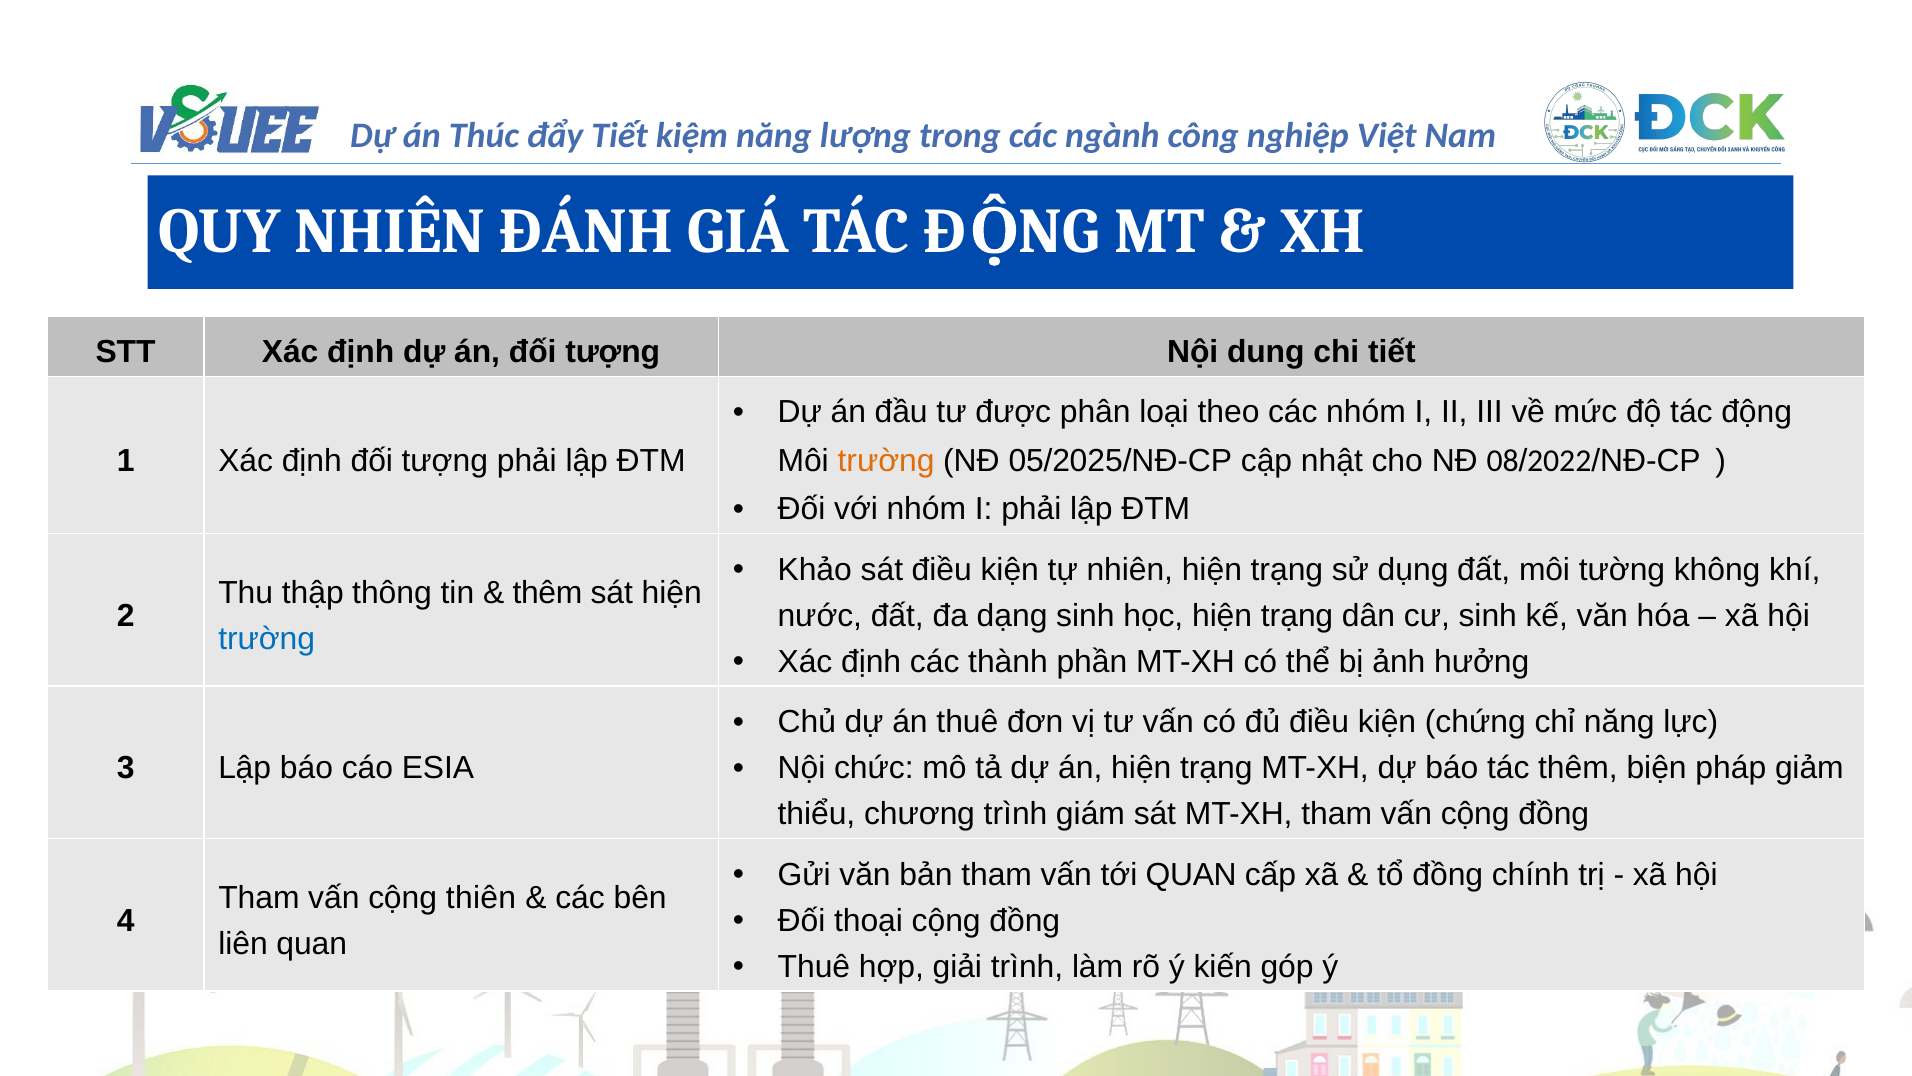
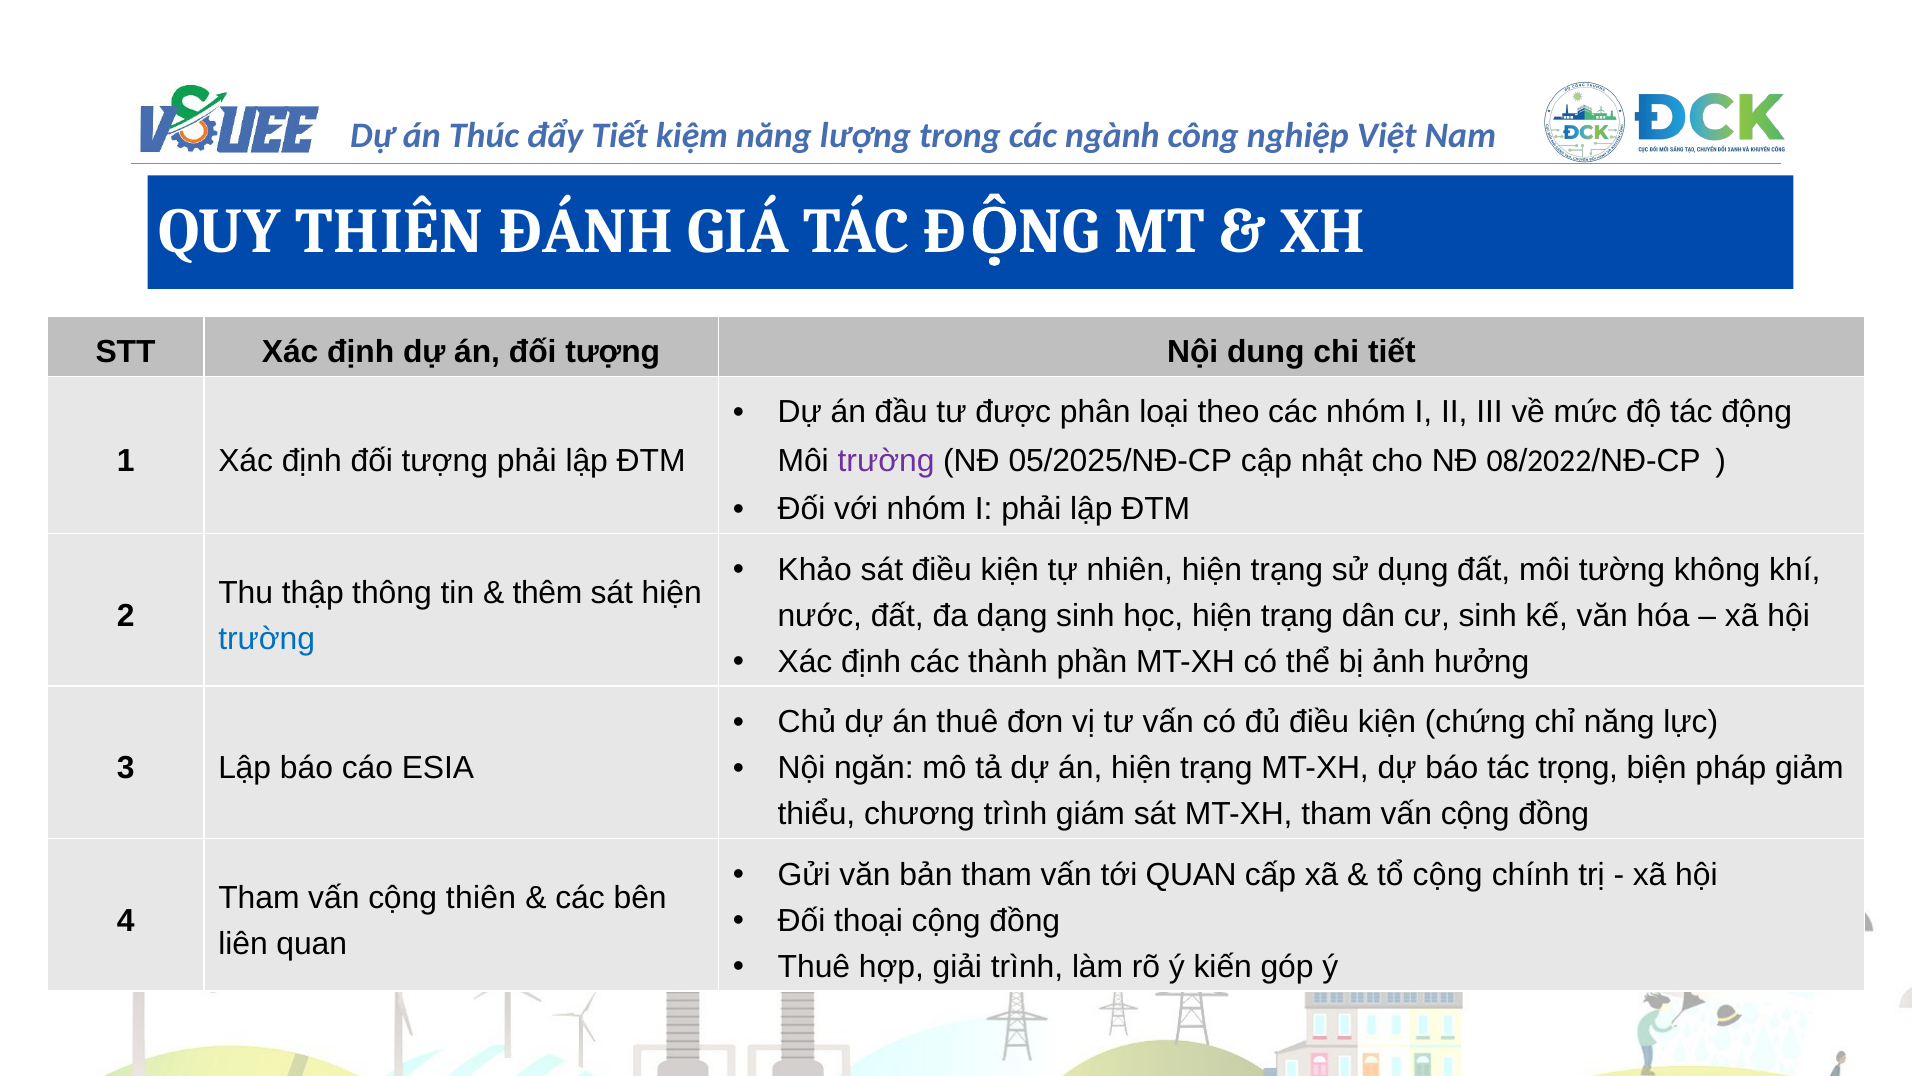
QUY NHIÊN: NHIÊN -> THIÊN
trường at (886, 461) colour: orange -> purple
chức: chức -> ngăn
tác thêm: thêm -> trọng
tổ đồng: đồng -> cộng
